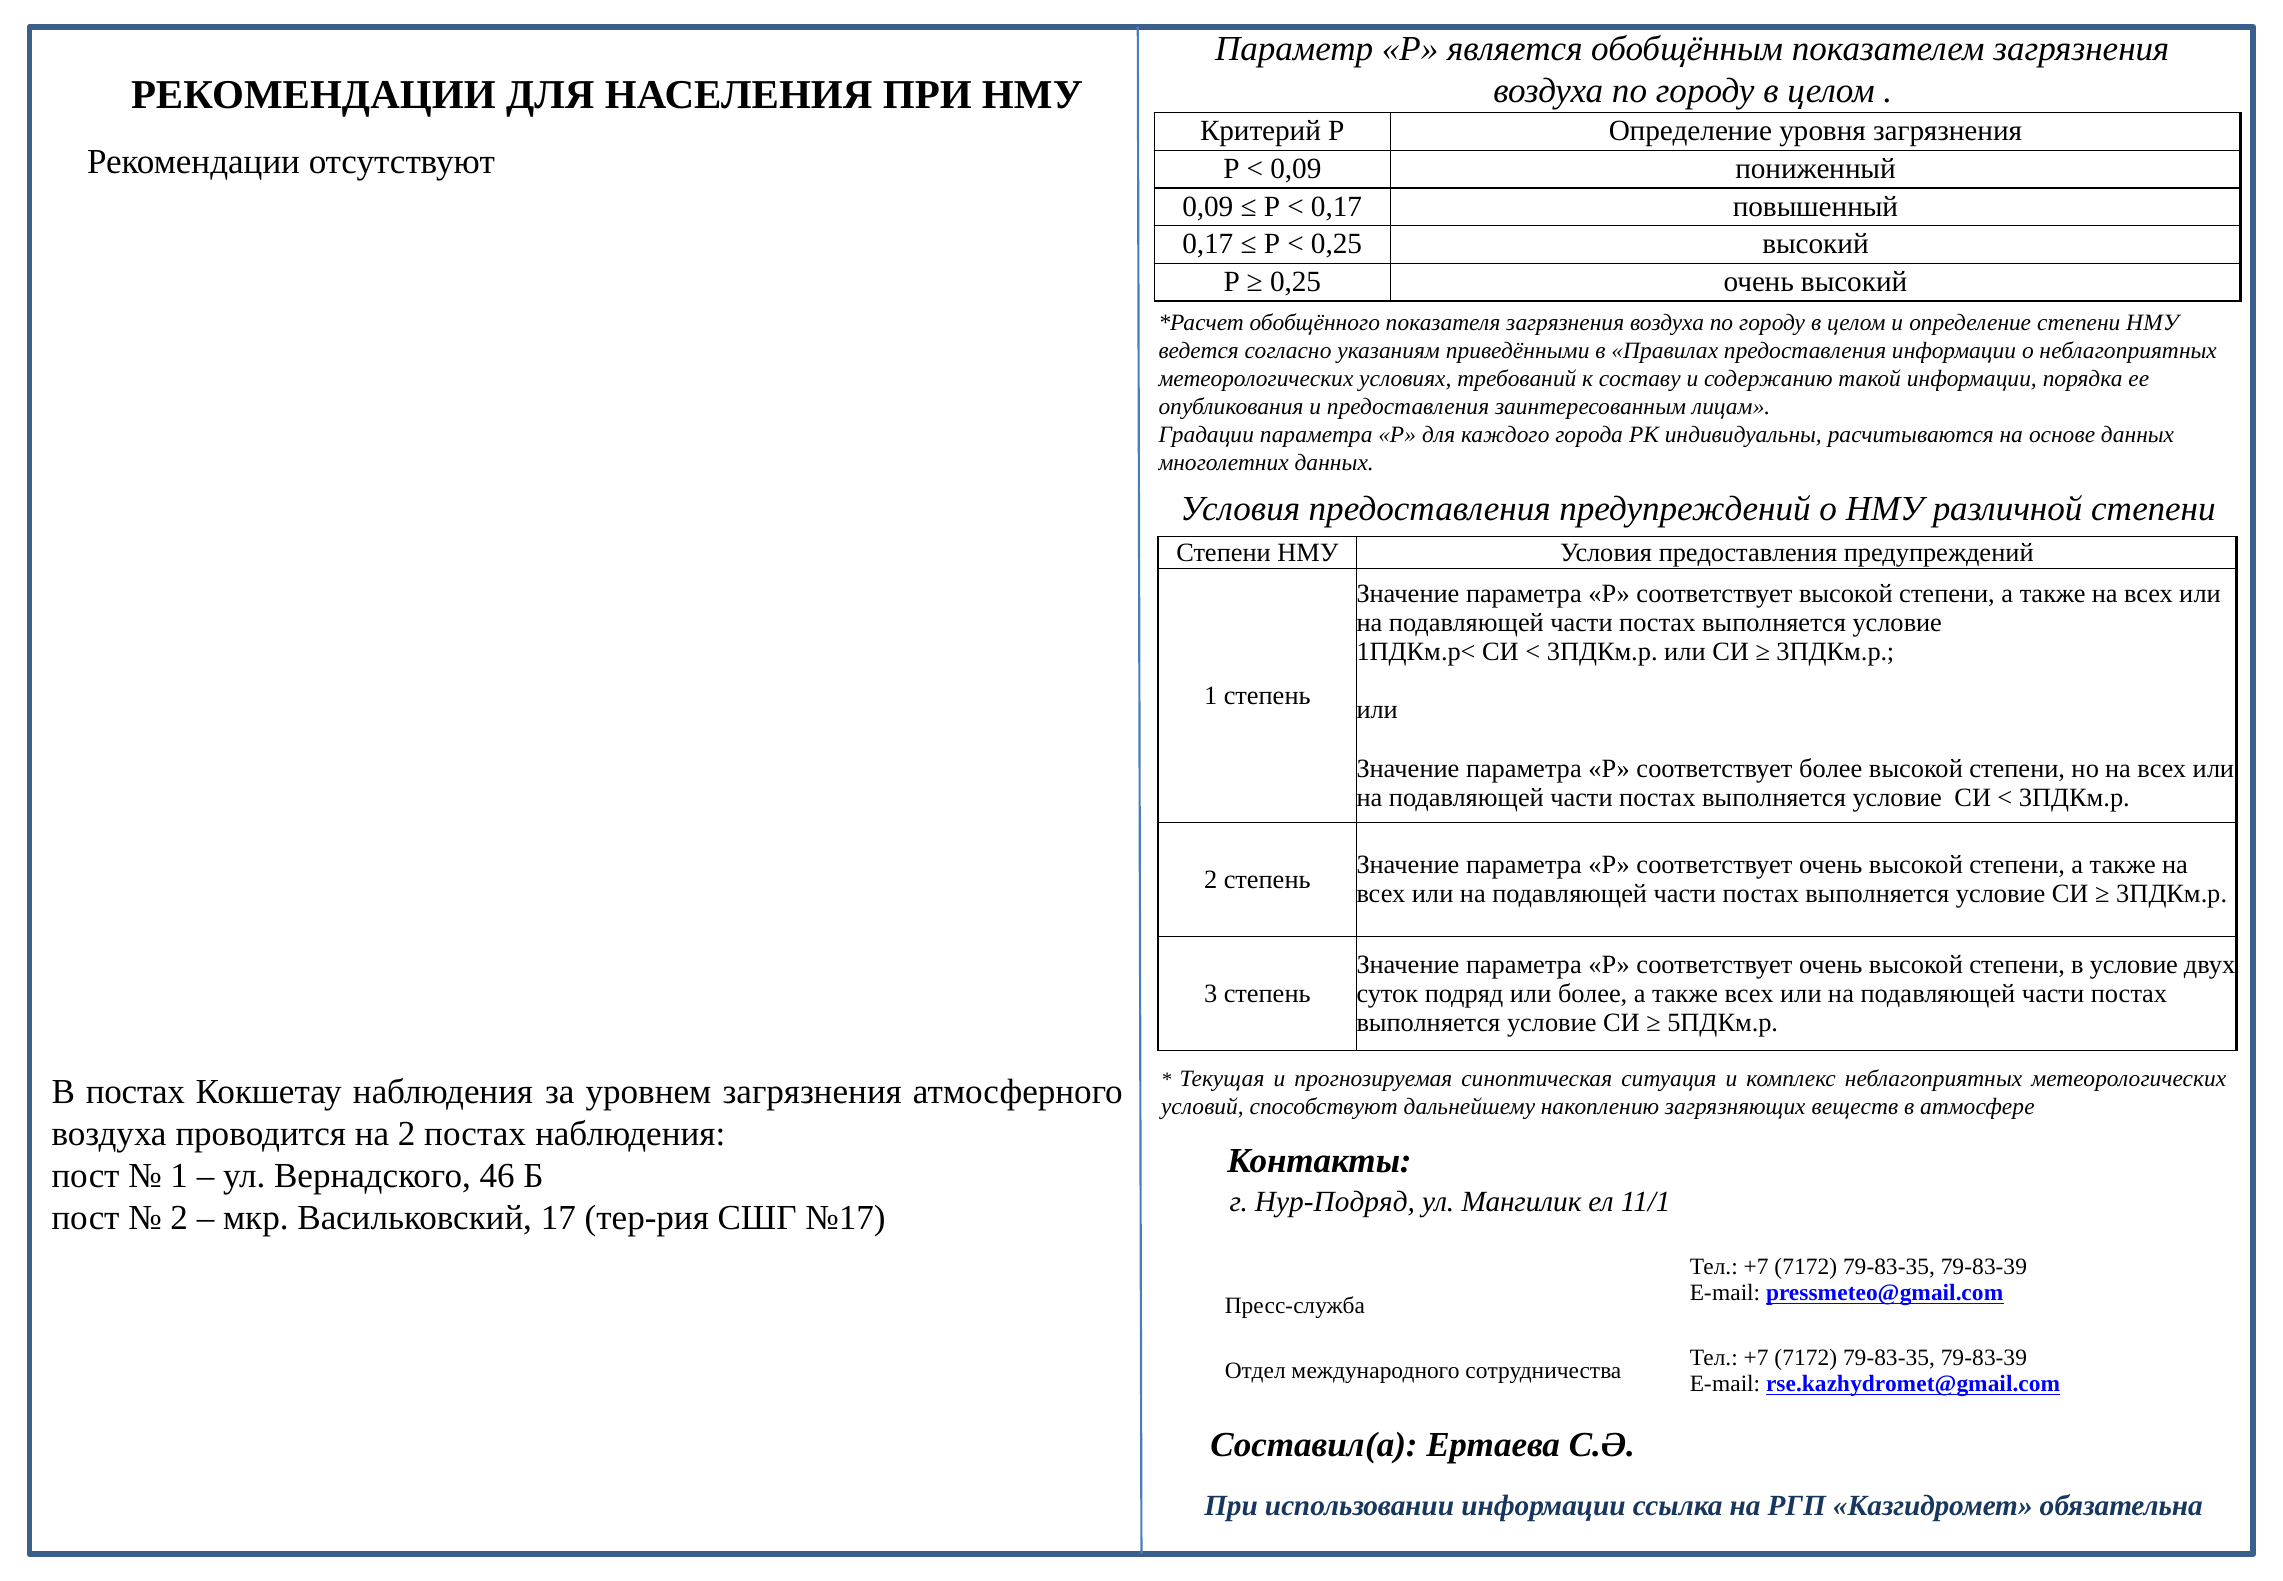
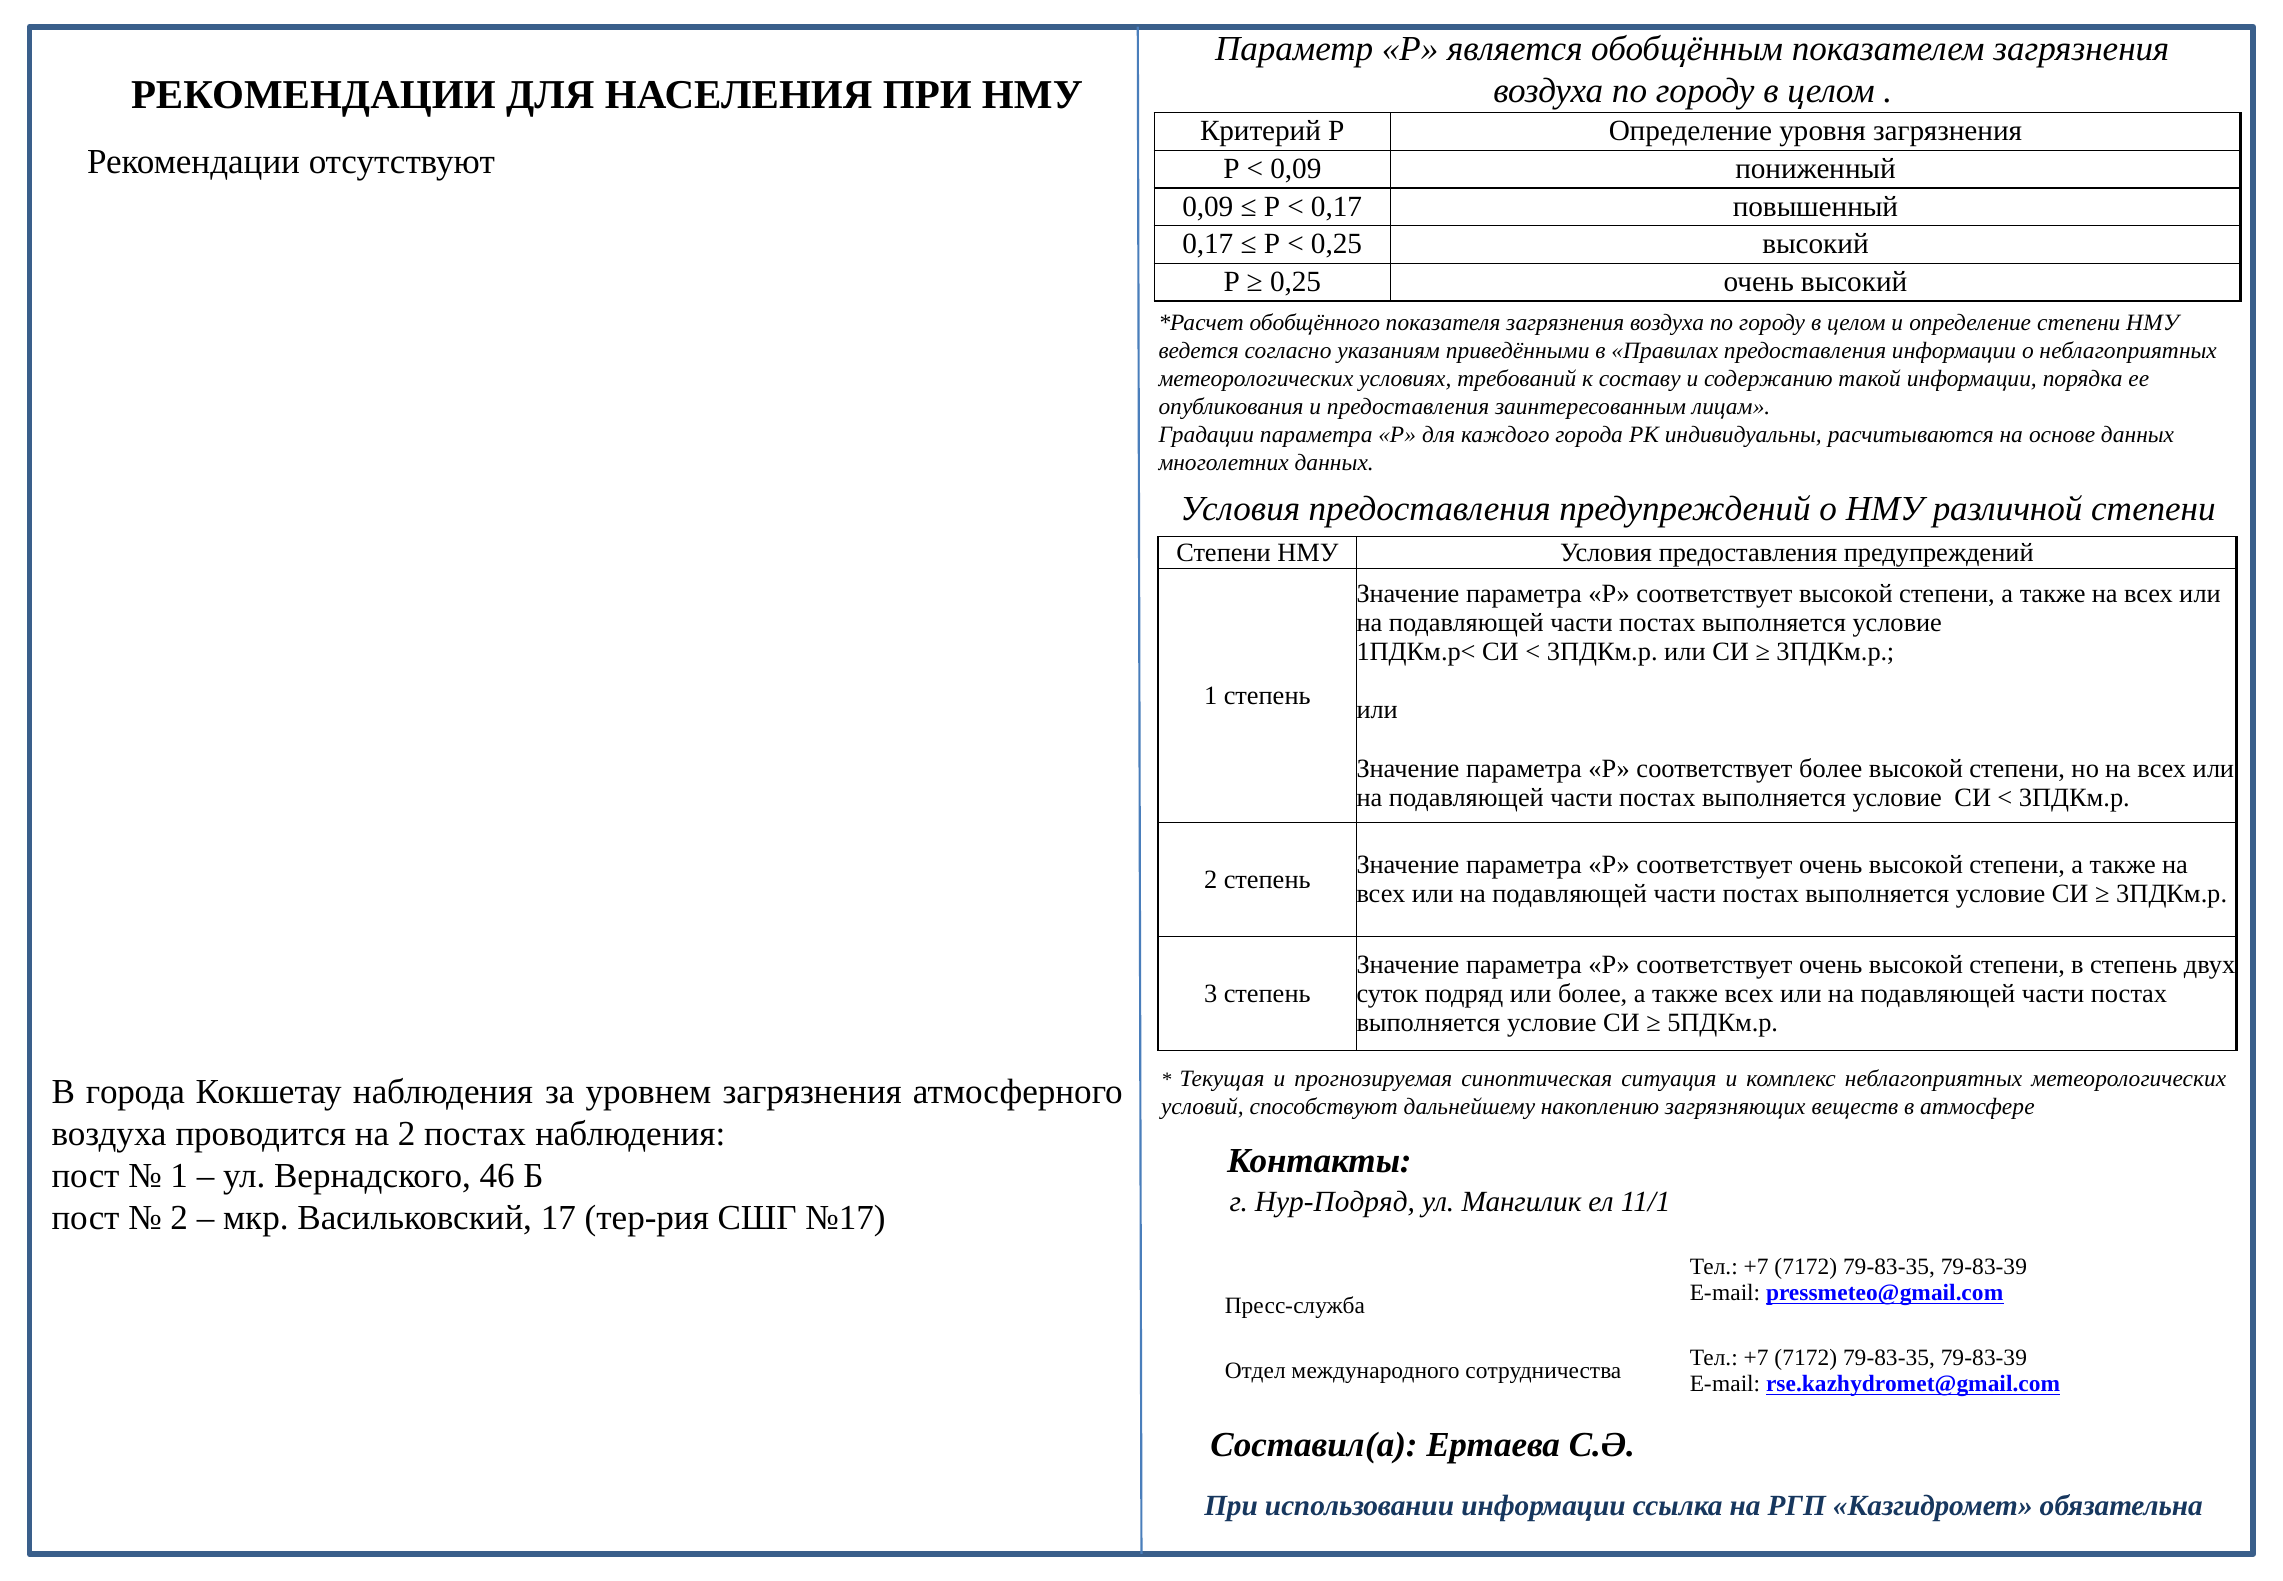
в условие: условие -> степень
В постах: постах -> города
